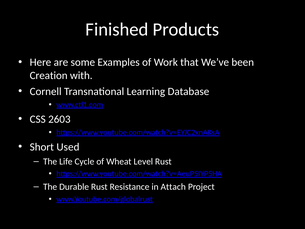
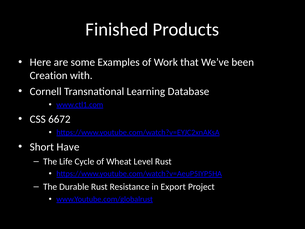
2603: 2603 -> 6672
Used: Used -> Have
Attach: Attach -> Export
